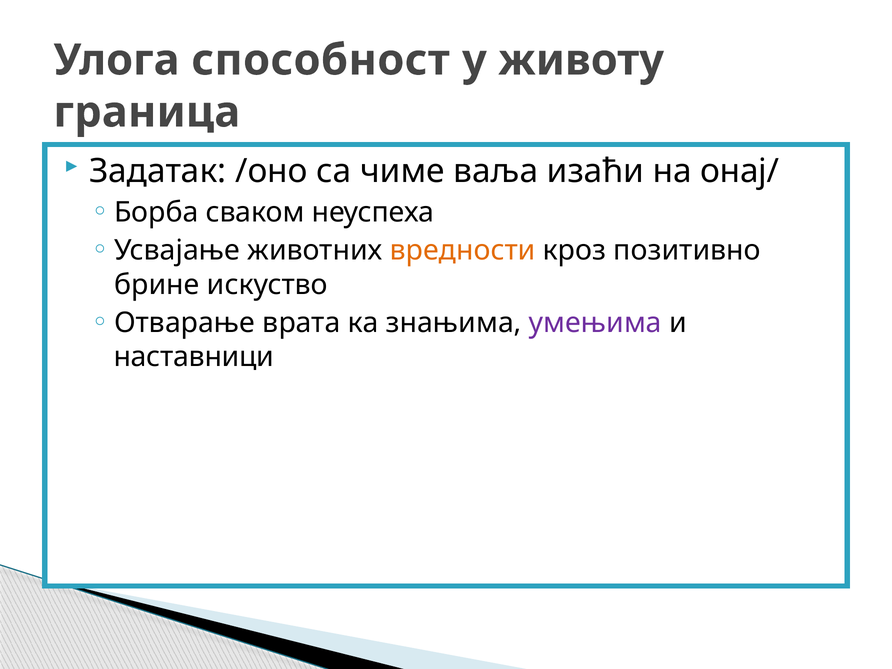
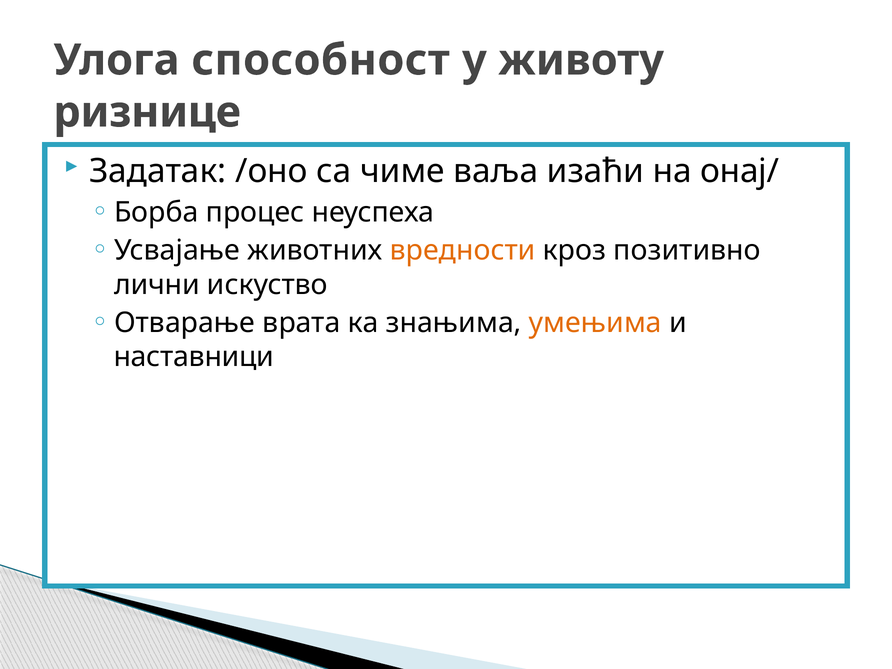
граница: граница -> ризнице
сваком: сваком -> процес
брине: брине -> лични
умењима colour: purple -> orange
